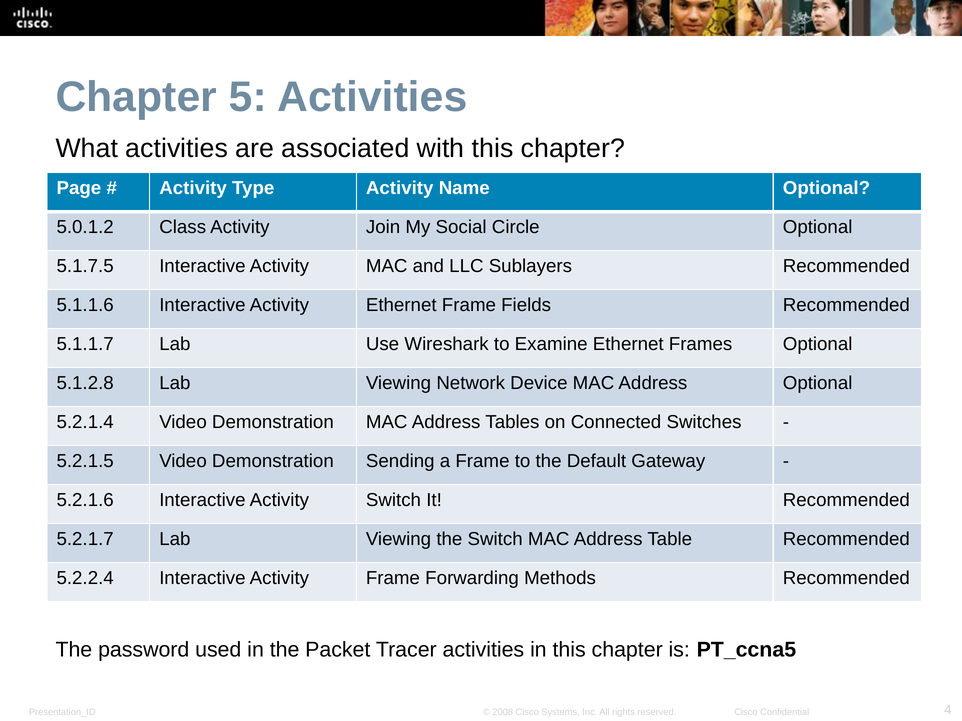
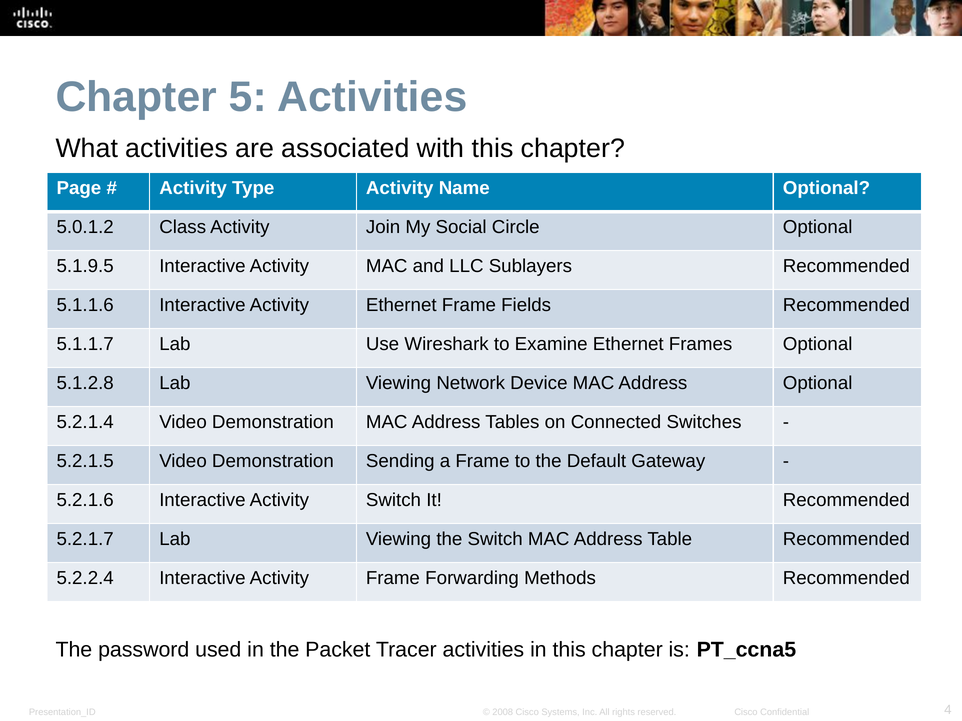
5.1.7.5: 5.1.7.5 -> 5.1.9.5
